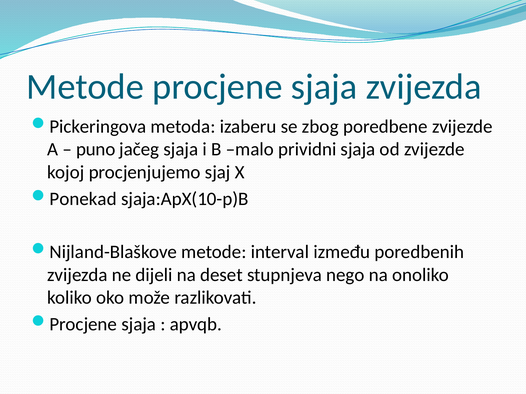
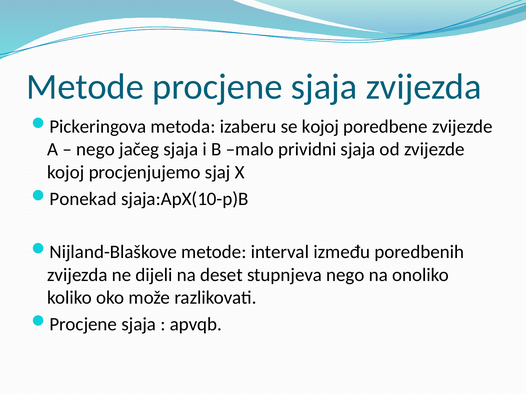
se zbog: zbog -> kojoj
puno at (96, 150): puno -> nego
